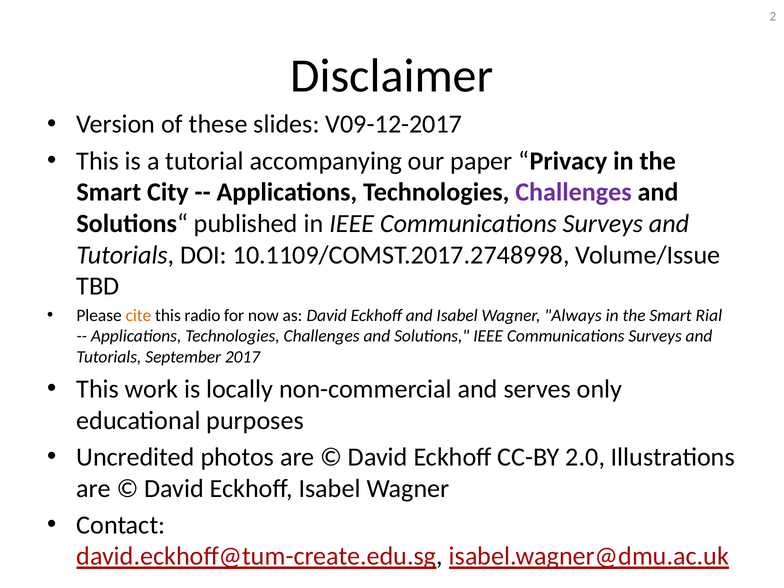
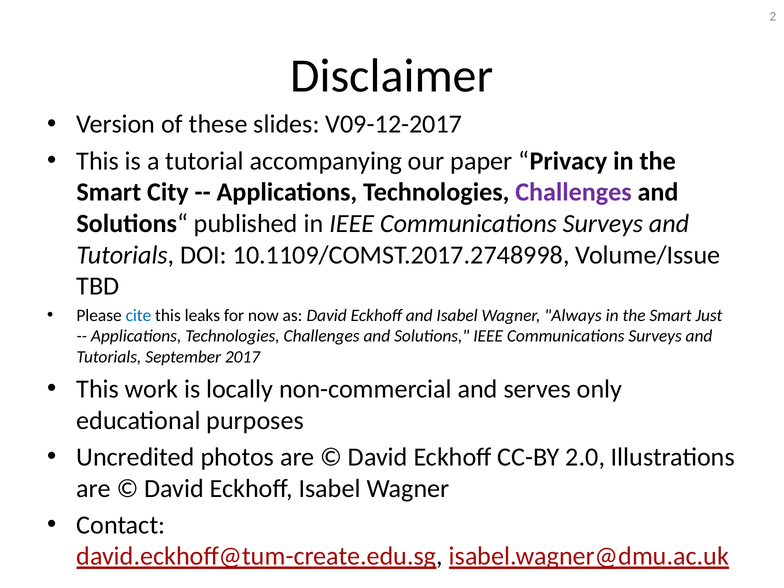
cite colour: orange -> blue
radio: radio -> leaks
Rial: Rial -> Just
